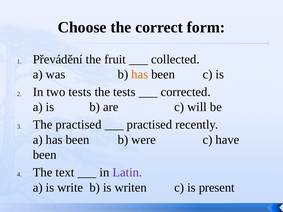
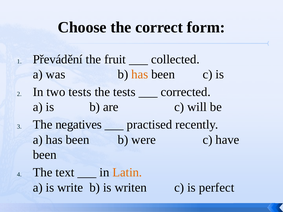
The practised: practised -> negatives
Latin colour: purple -> orange
present: present -> perfect
